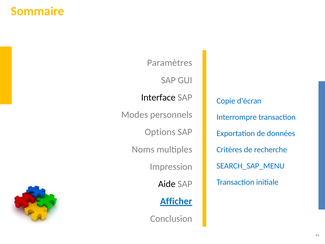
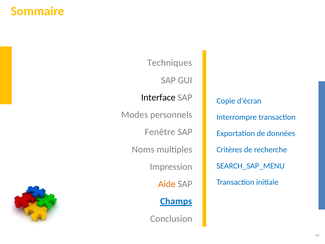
Paramètres: Paramètres -> Techniques
Options: Options -> Fenêtre
Aide colour: black -> orange
Afficher: Afficher -> Champs
